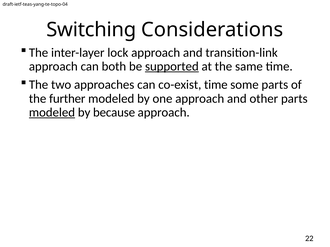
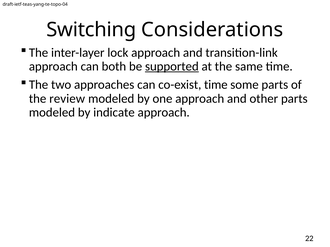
further: further -> review
modeled at (52, 113) underline: present -> none
because: because -> indicate
